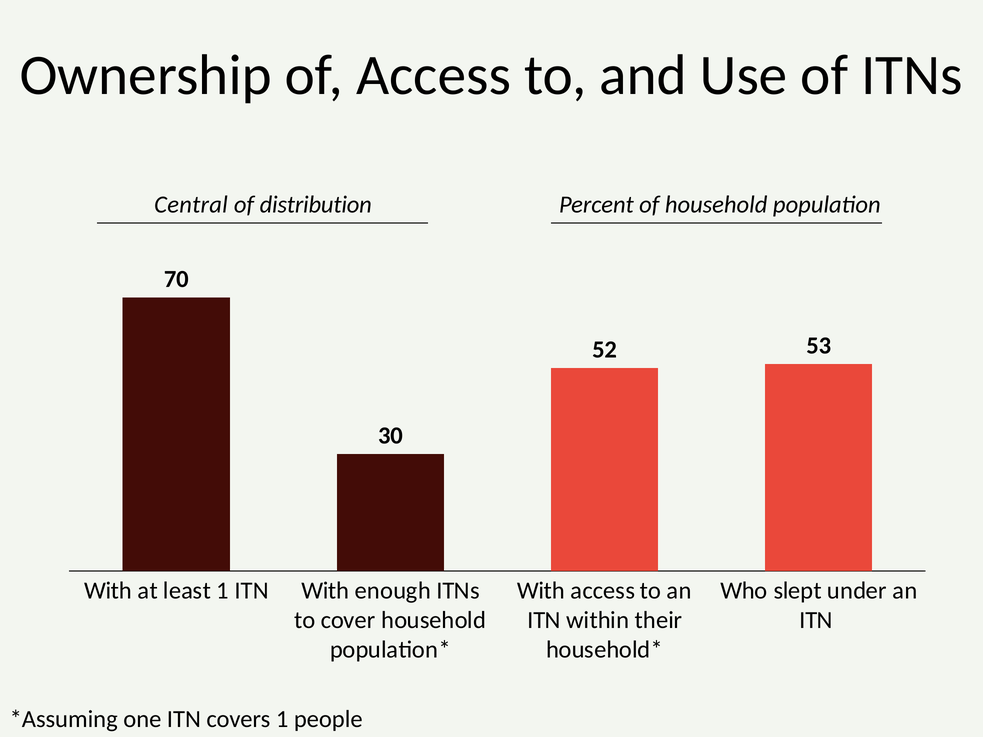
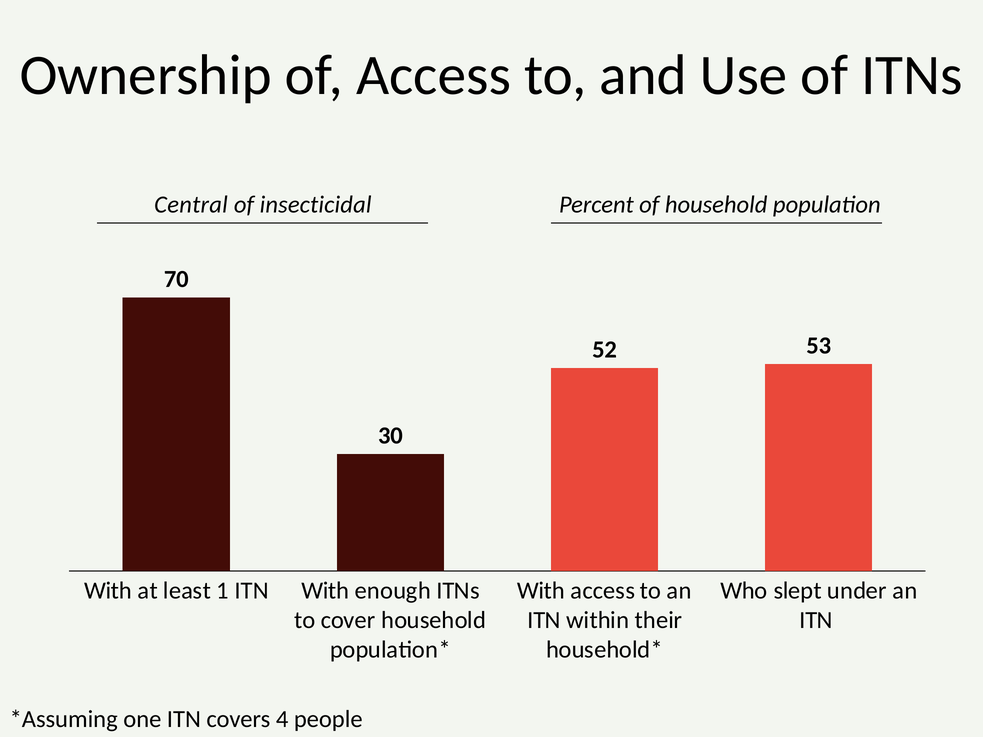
distribution: distribution -> insecticidal
covers 1: 1 -> 4
